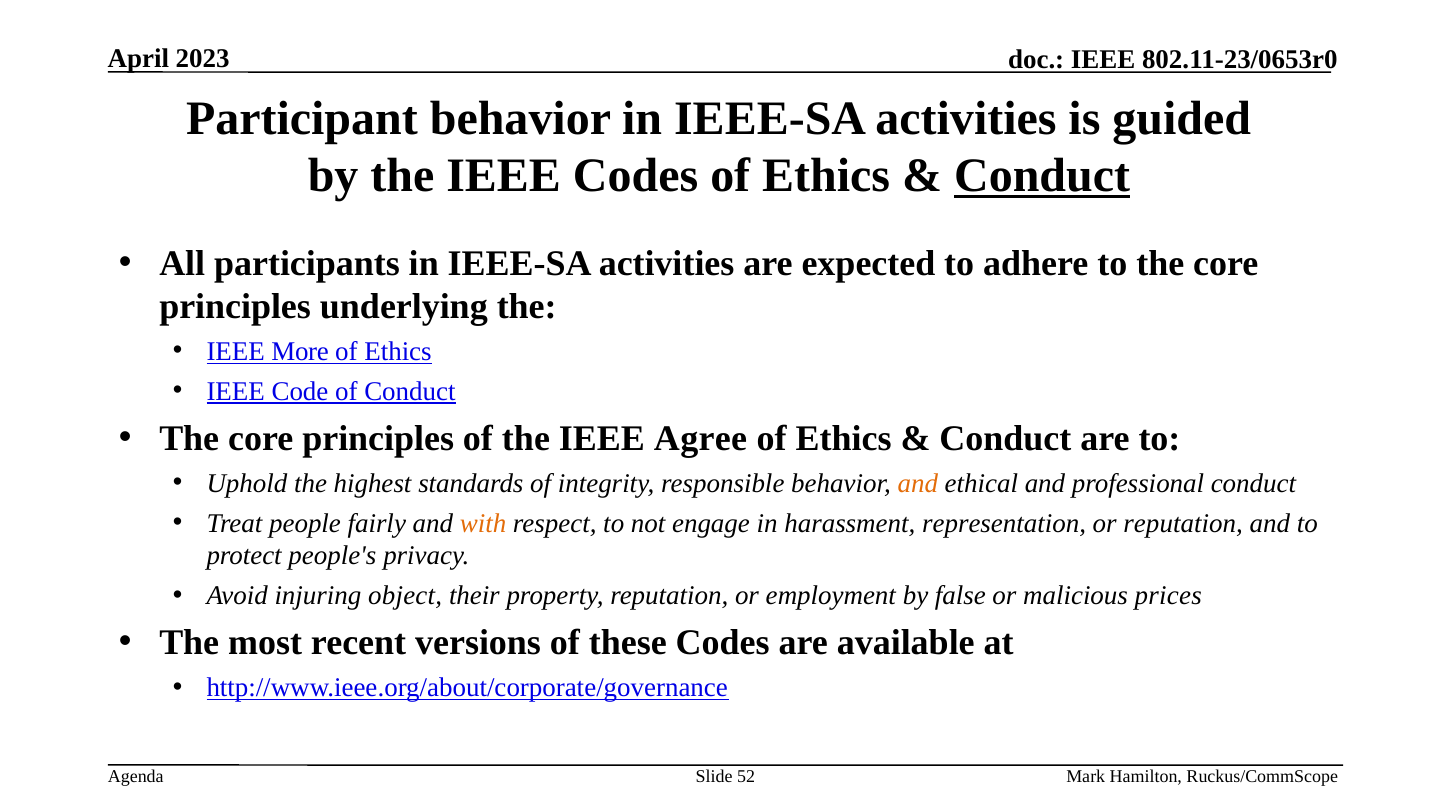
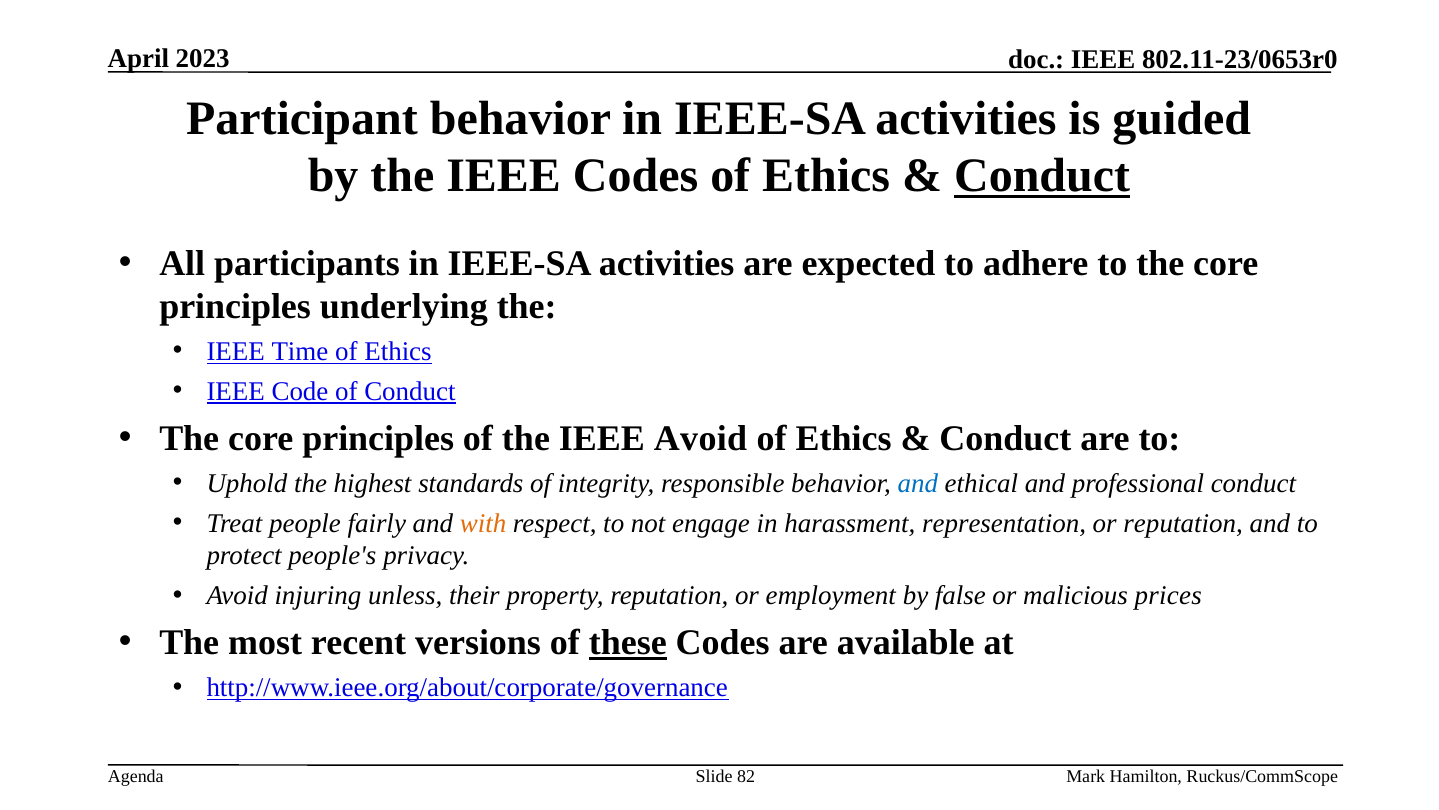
More: More -> Time
IEEE Agree: Agree -> Avoid
and at (918, 483) colour: orange -> blue
object: object -> unless
these underline: none -> present
52: 52 -> 82
